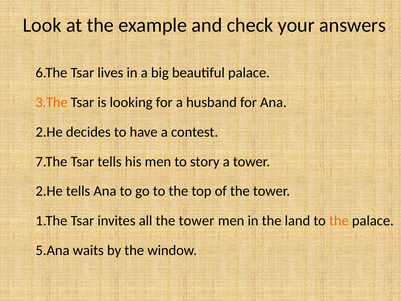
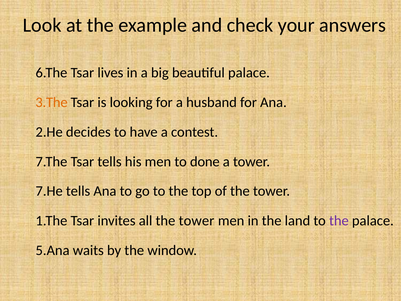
story: story -> done
2.He at (49, 191): 2.He -> 7.He
the at (339, 221) colour: orange -> purple
